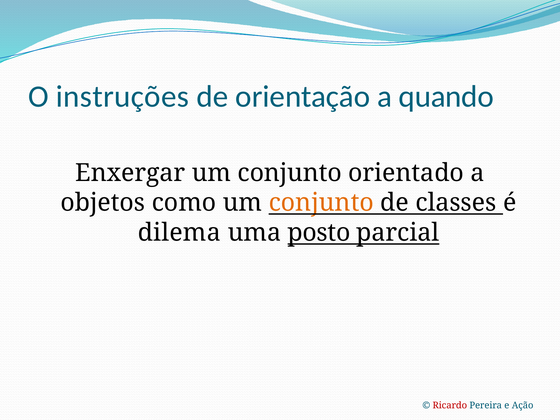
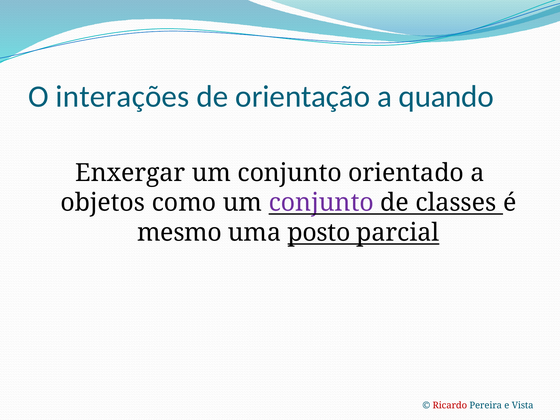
instruções: instruções -> interações
conjunto at (321, 203) colour: orange -> purple
dilema: dilema -> mesmo
Ação: Ação -> Vista
